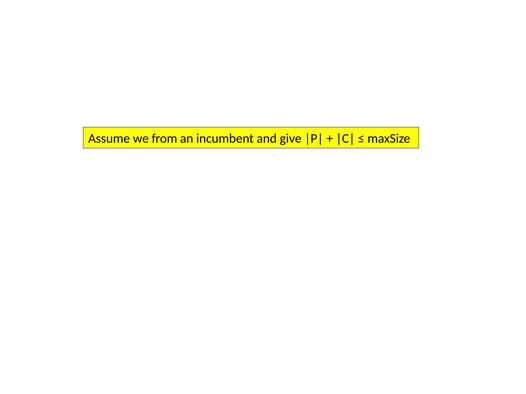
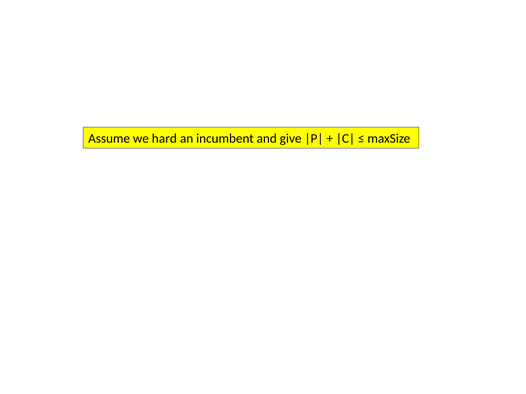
from: from -> hard
